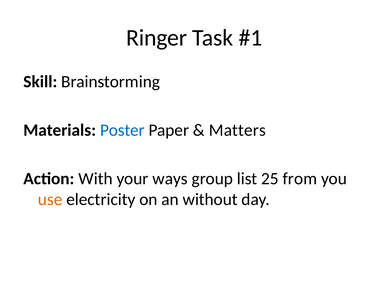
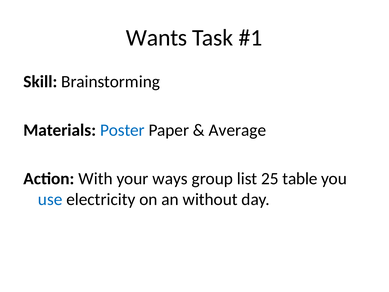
Ringer: Ringer -> Wants
Matters: Matters -> Average
from: from -> table
use colour: orange -> blue
